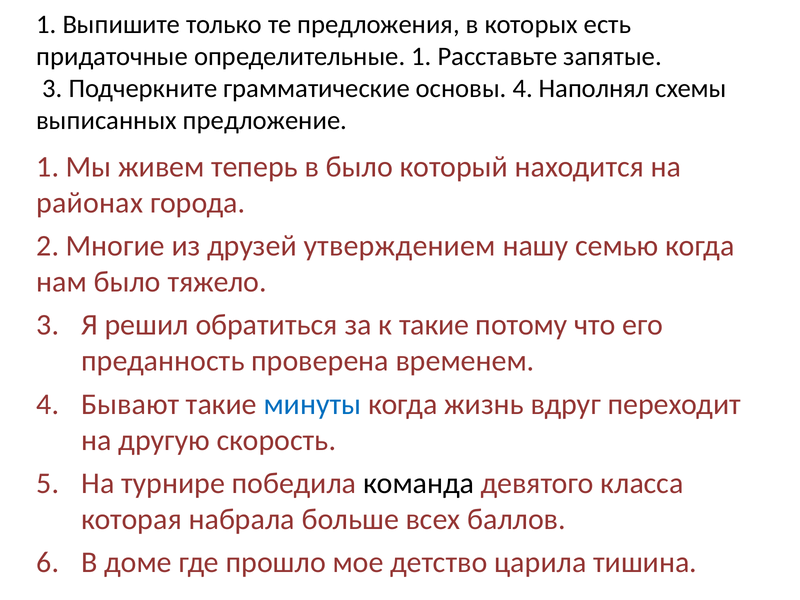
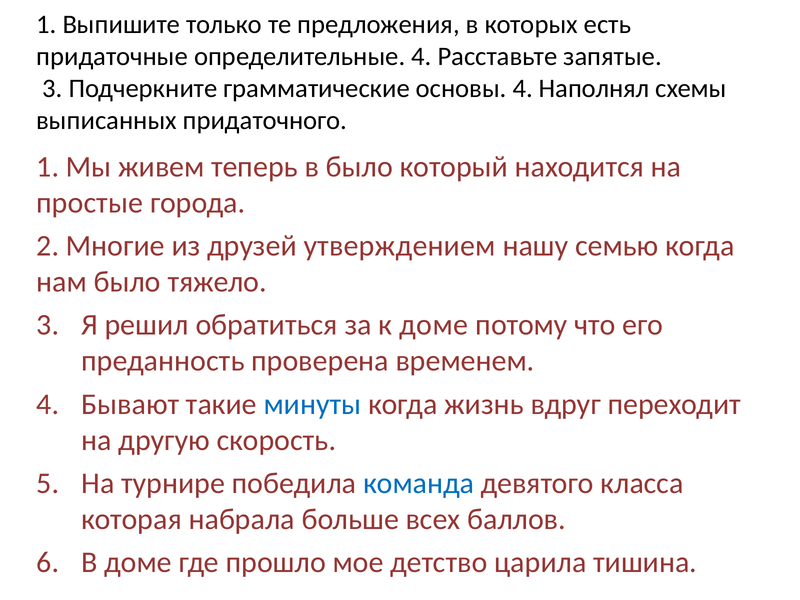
определительные 1: 1 -> 4
предложение: предложение -> придаточного
районах: районах -> простые
к такие: такие -> доме
команда colour: black -> blue
